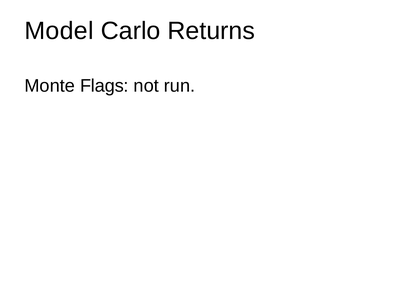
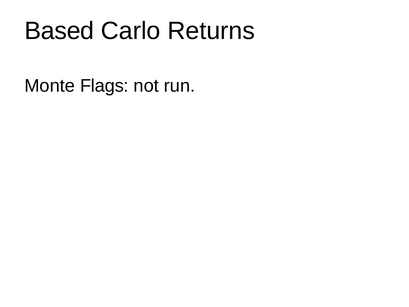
Model: Model -> Based
